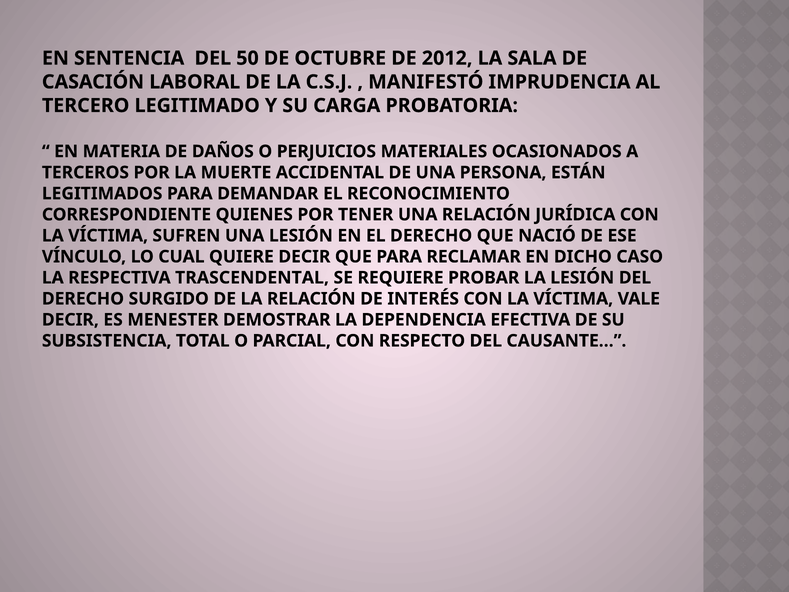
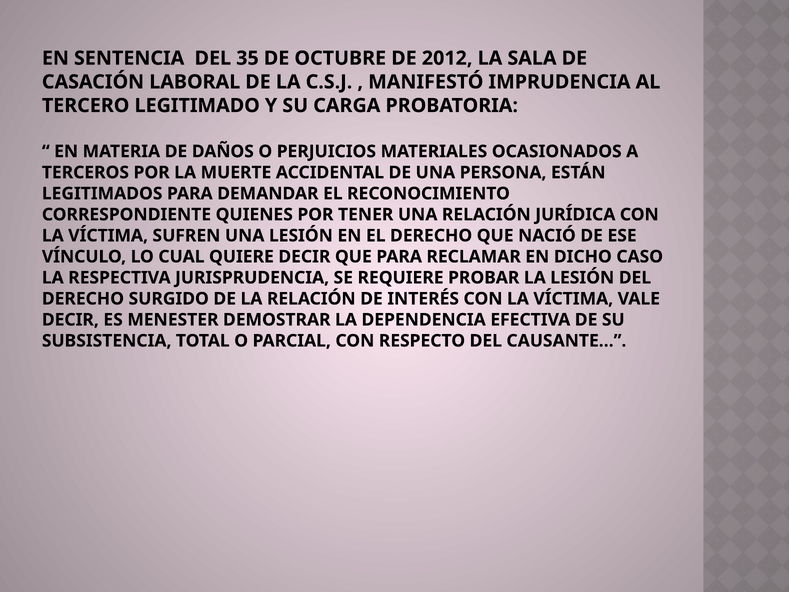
50: 50 -> 35
TRASCENDENTAL: TRASCENDENTAL -> JURISPRUDENCIA
